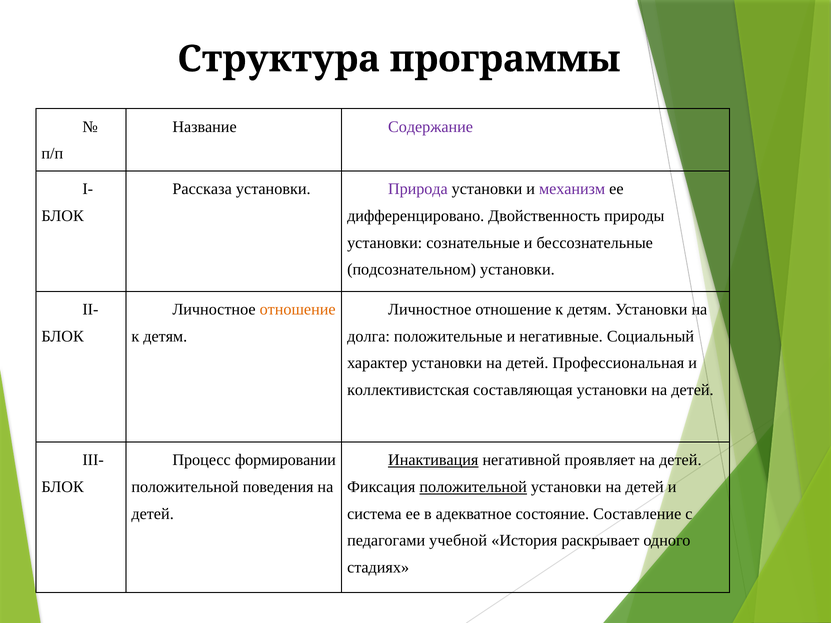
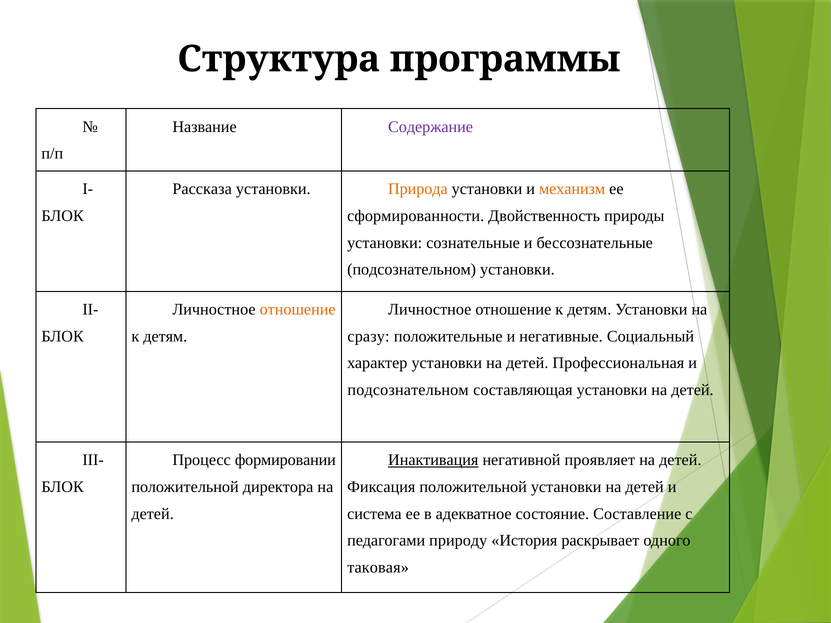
Природа colour: purple -> orange
механизм colour: purple -> orange
дифференцировано: дифференцировано -> сформированности
долга: долга -> сразу
коллективистская at (408, 390): коллективистская -> подсознательном
поведения: поведения -> директора
положительной at (473, 487) underline: present -> none
учебной: учебной -> природу
стадиях: стадиях -> таковая
